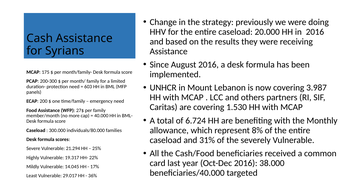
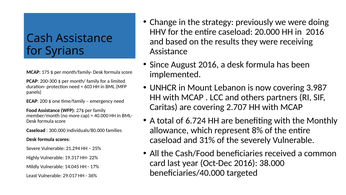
1.530: 1.530 -> 2.707
